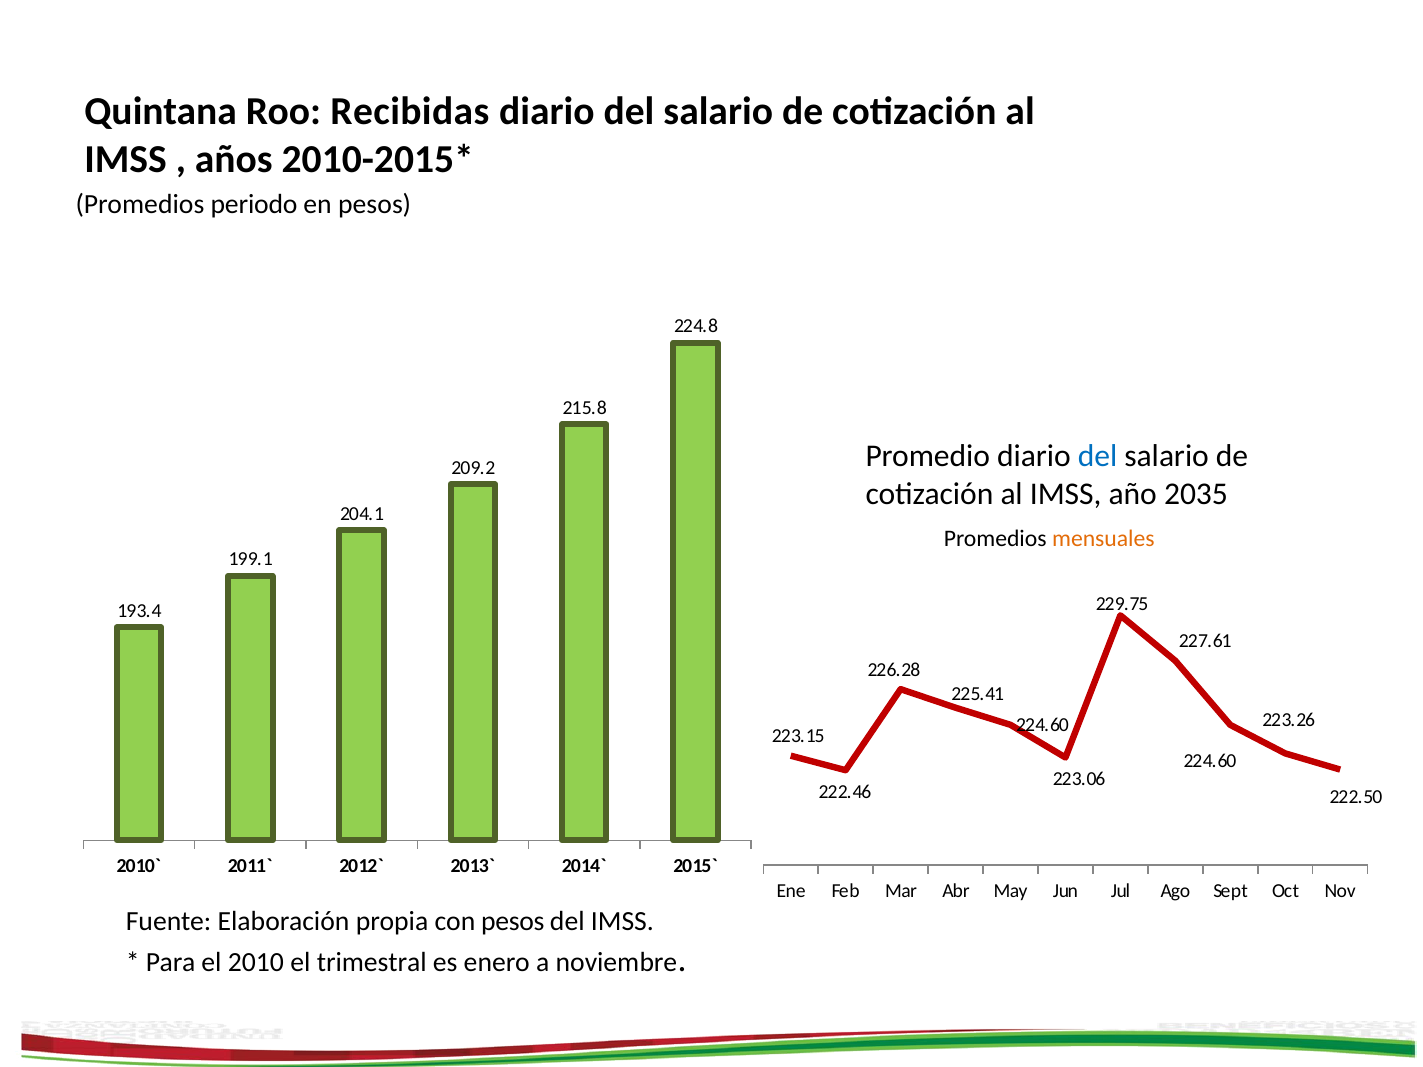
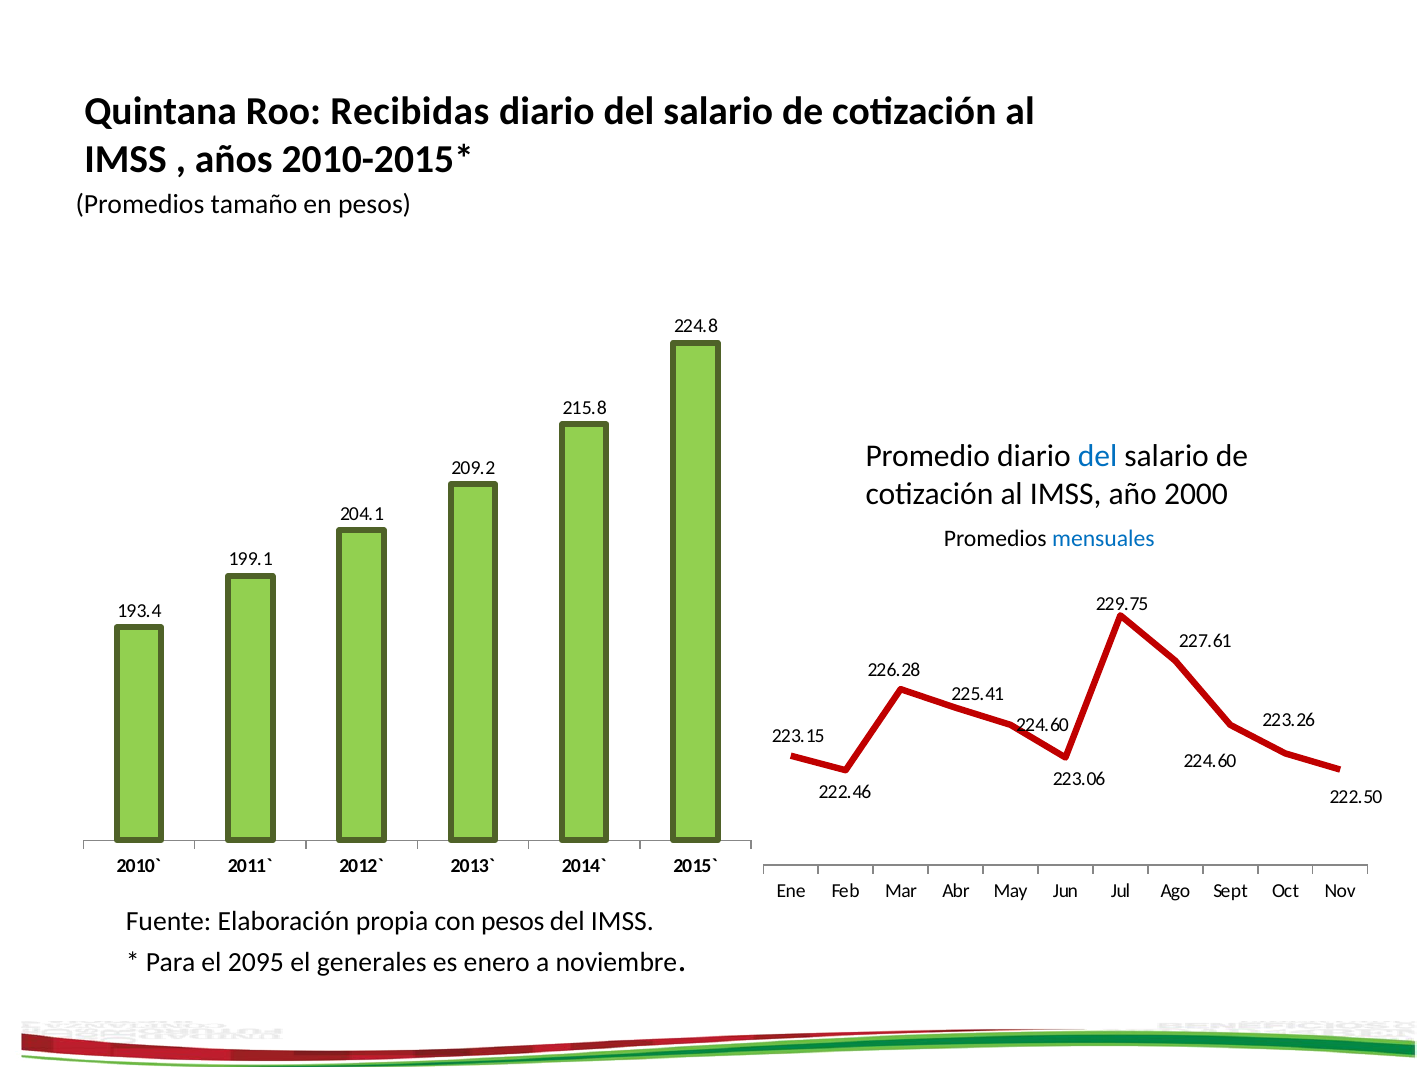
periodo: periodo -> tamaño
2035: 2035 -> 2000
mensuales colour: orange -> blue
2010: 2010 -> 2095
trimestral: trimestral -> generales
